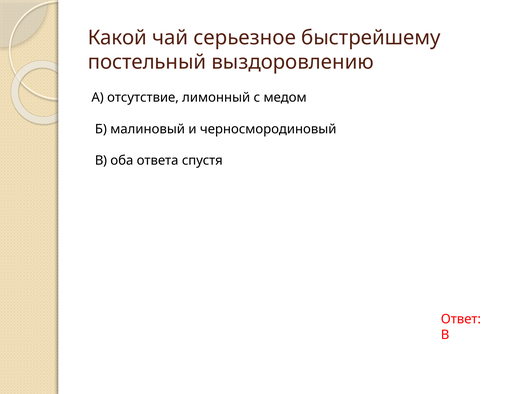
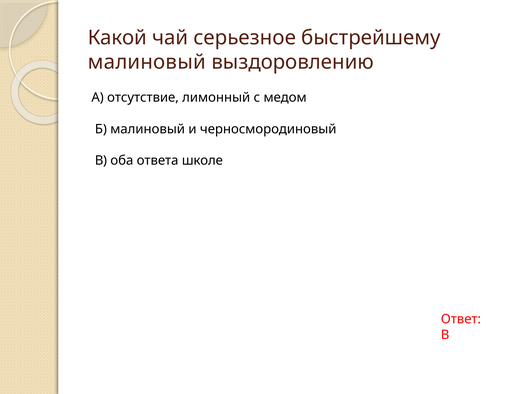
постельный at (147, 62): постельный -> малиновый
спустя: спустя -> школе
